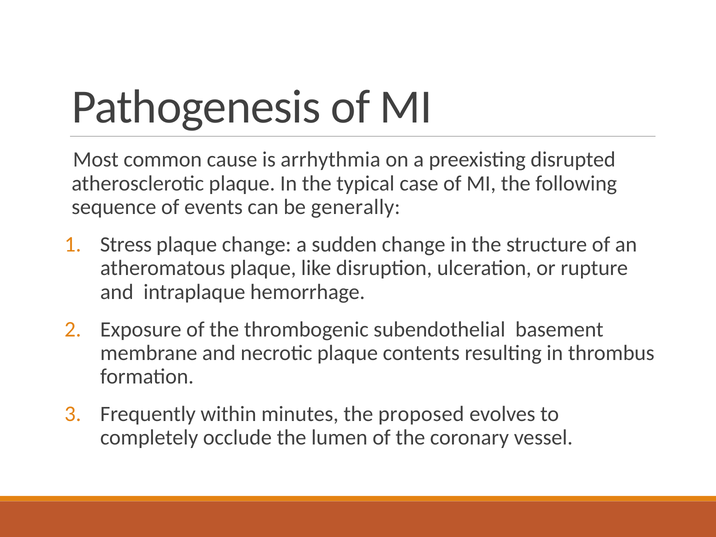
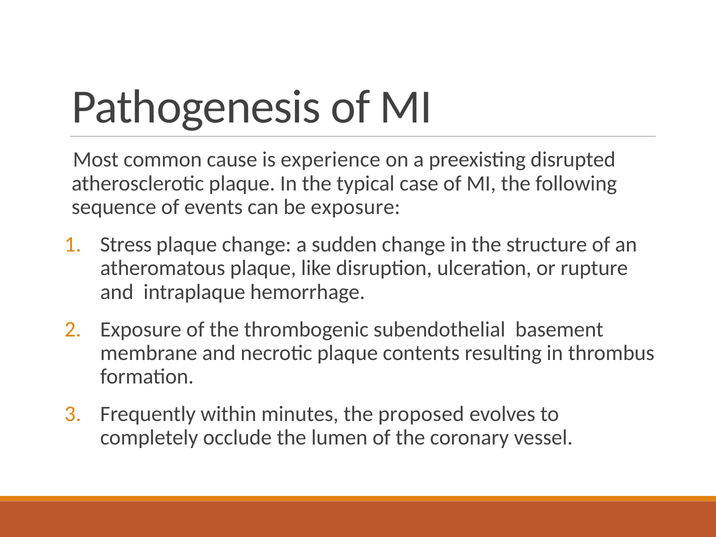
arrhythmia: arrhythmia -> experience
be generally: generally -> exposure
